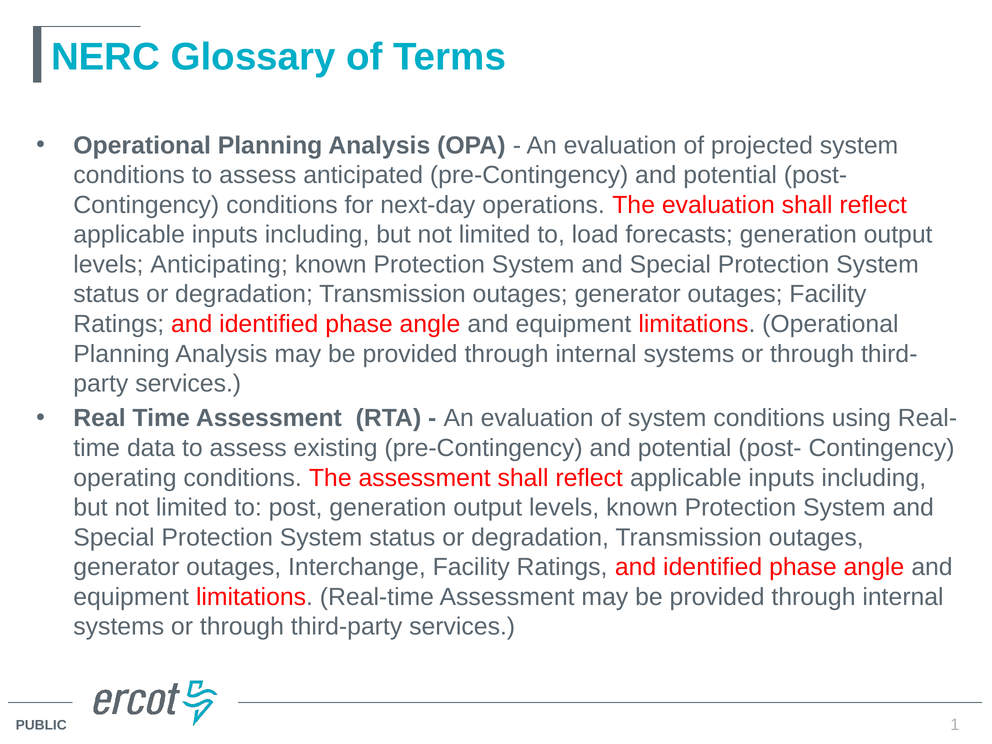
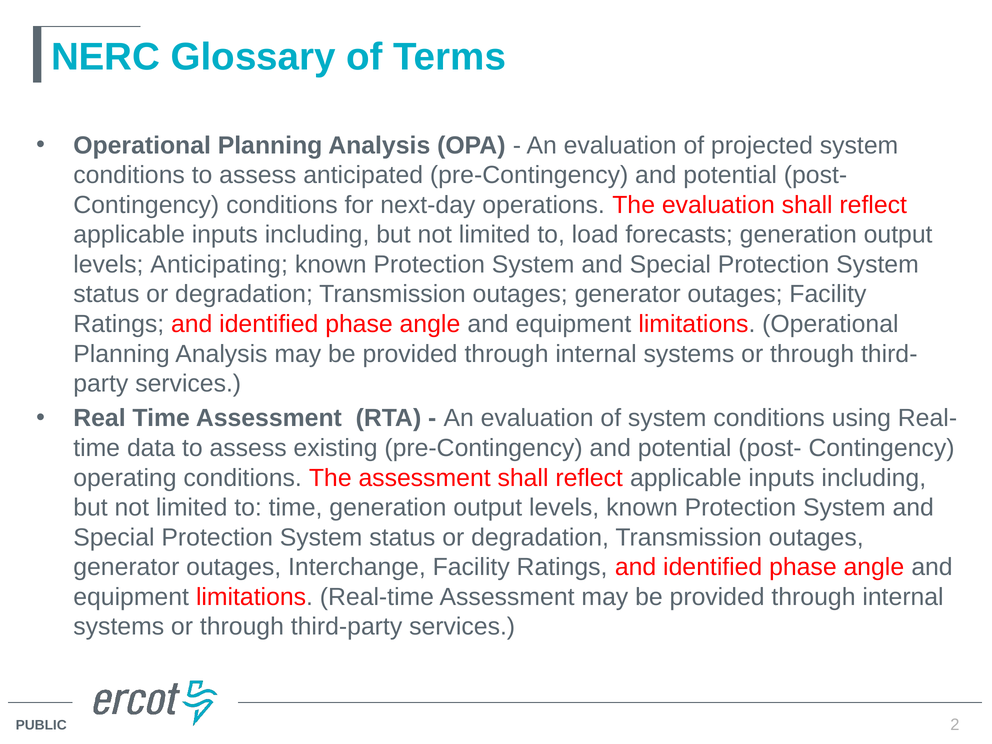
to post: post -> time
1: 1 -> 2
